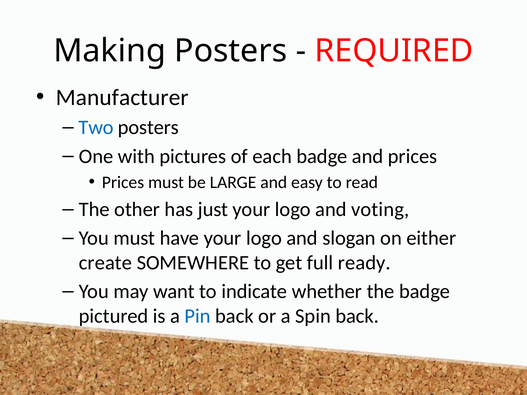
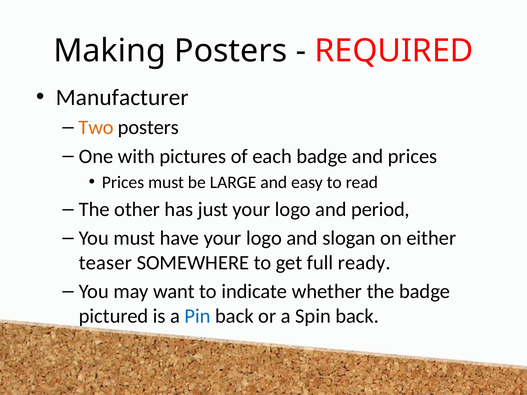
Two colour: blue -> orange
voting: voting -> period
create: create -> teaser
